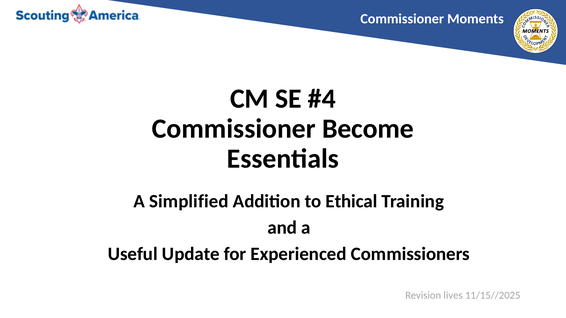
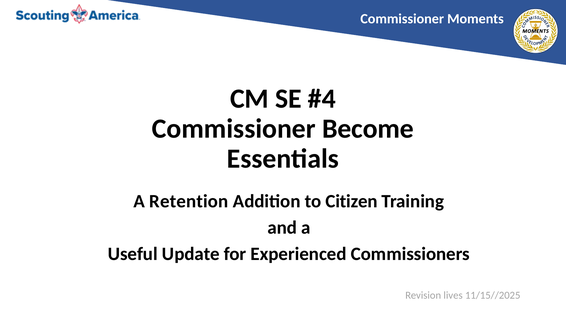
Simplified: Simplified -> Retention
Ethical: Ethical -> Citizen
